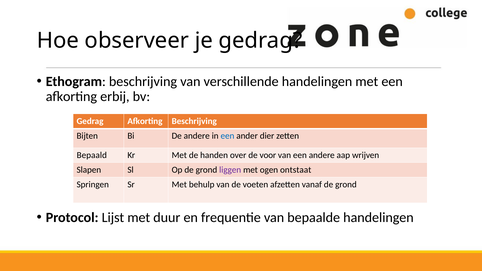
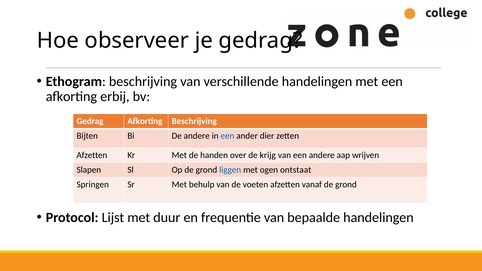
Bepaald at (92, 155): Bepaald -> Afzetten
voor: voor -> krijg
liggen colour: purple -> blue
